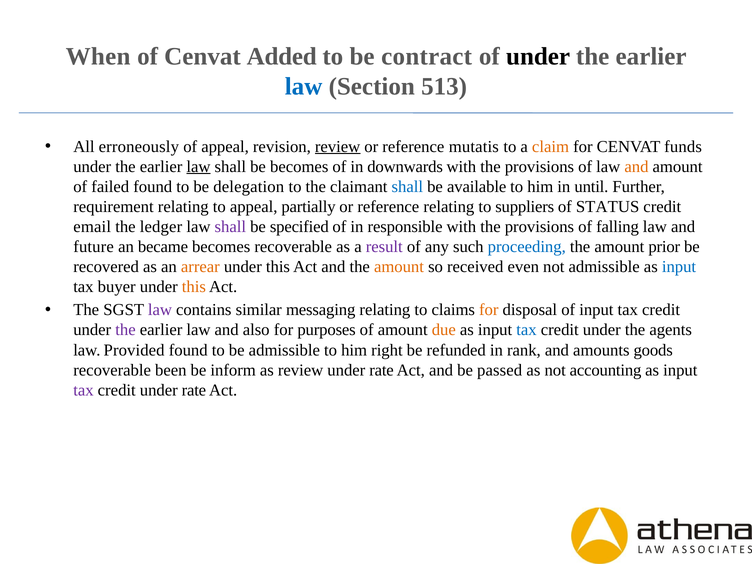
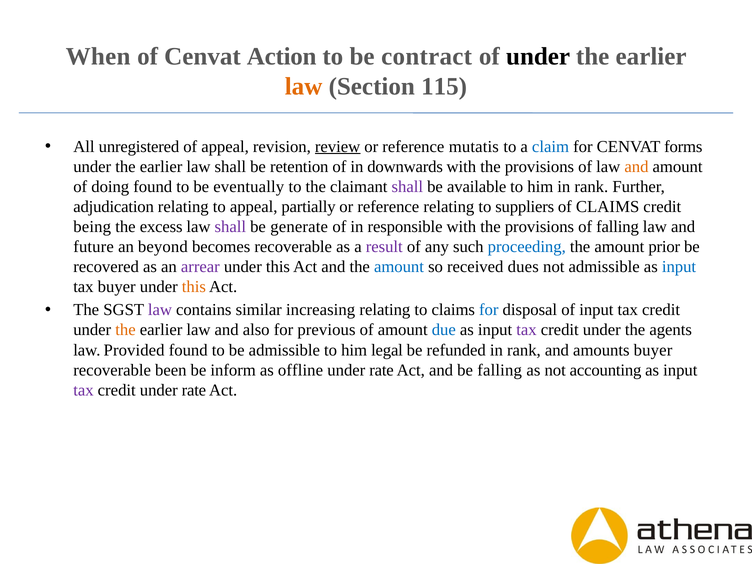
Added: Added -> Action
law at (304, 86) colour: blue -> orange
513: 513 -> 115
erroneously: erroneously -> unregistered
claim colour: orange -> blue
funds: funds -> forms
law at (198, 167) underline: present -> none
be becomes: becomes -> retention
failed: failed -> doing
delegation: delegation -> eventually
shall at (407, 187) colour: blue -> purple
him in until: until -> rank
requirement: requirement -> adjudication
of STATUS: STATUS -> CLAIMS
email: email -> being
ledger: ledger -> excess
specified: specified -> generate
became: became -> beyond
arrear colour: orange -> purple
amount at (399, 267) colour: orange -> blue
even: even -> dues
messaging: messaging -> increasing
for at (489, 310) colour: orange -> blue
the at (126, 330) colour: purple -> orange
purposes: purposes -> previous
due colour: orange -> blue
tax at (527, 330) colour: blue -> purple
right: right -> legal
amounts goods: goods -> buyer
as review: review -> offline
be passed: passed -> falling
